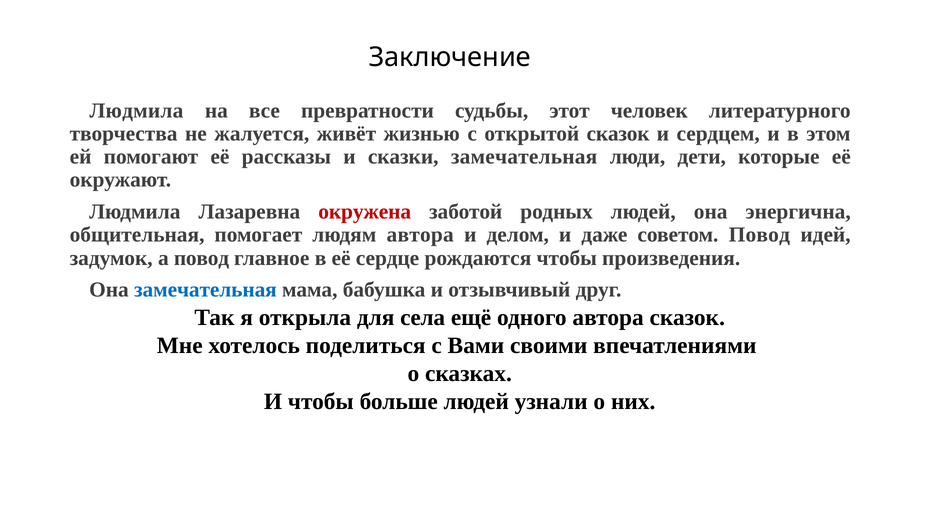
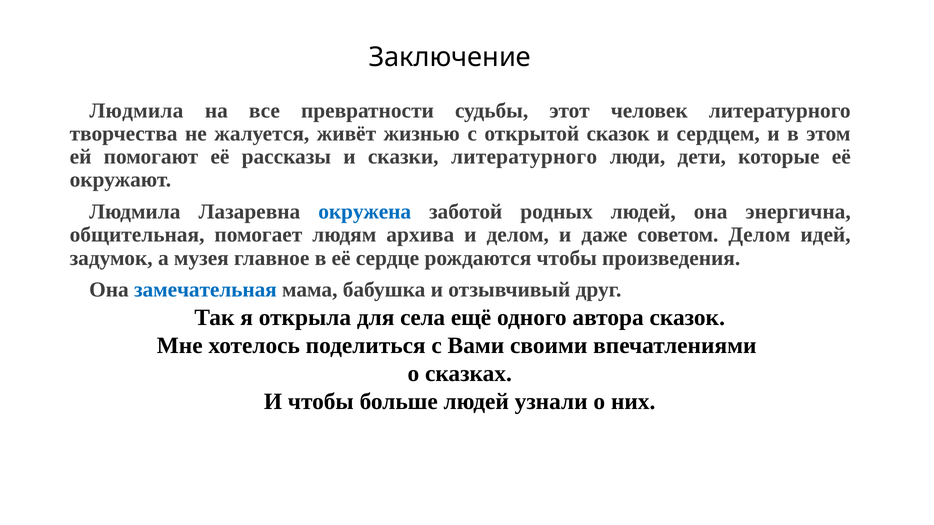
сказки замечательная: замечательная -> литературного
окружена colour: red -> blue
людям автора: автора -> архива
советом Повод: Повод -> Делом
а повод: повод -> музея
